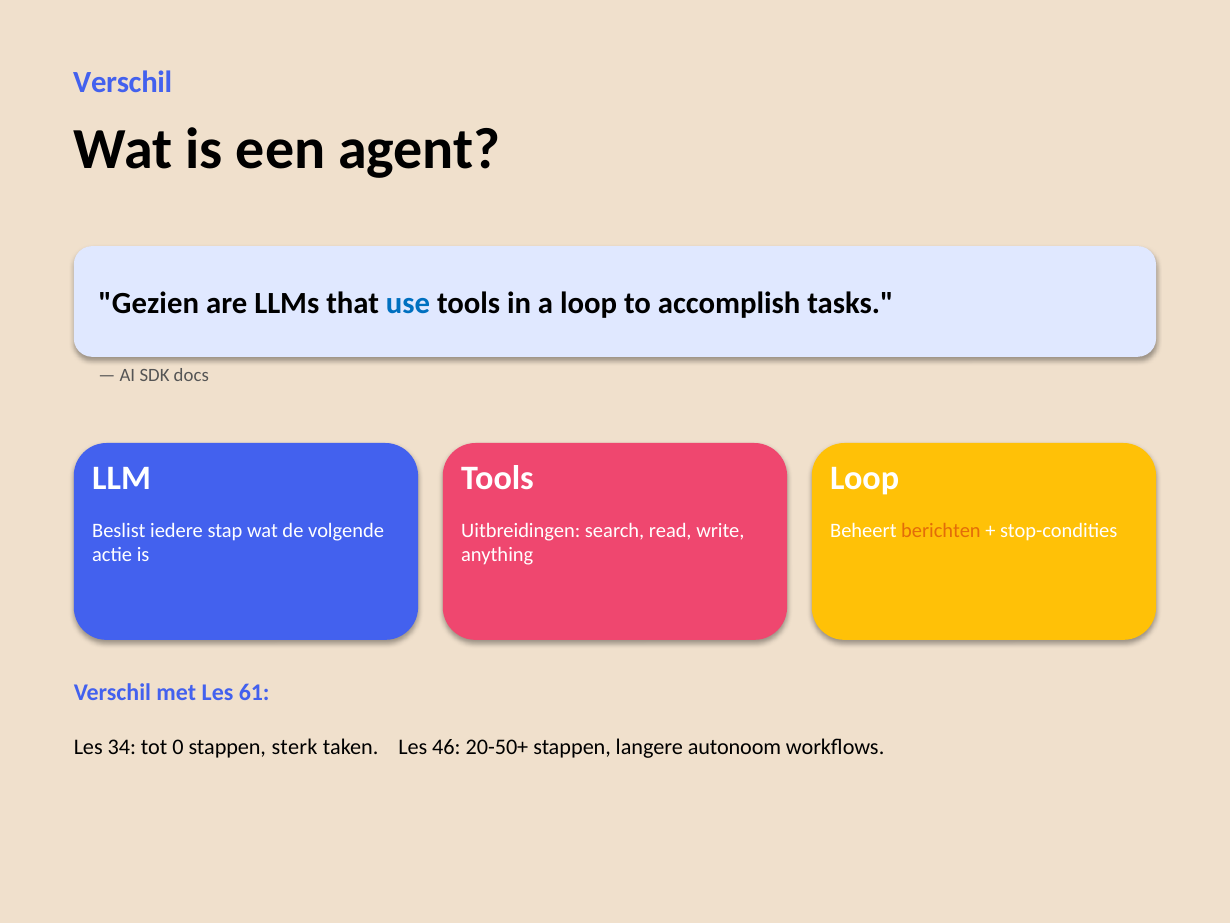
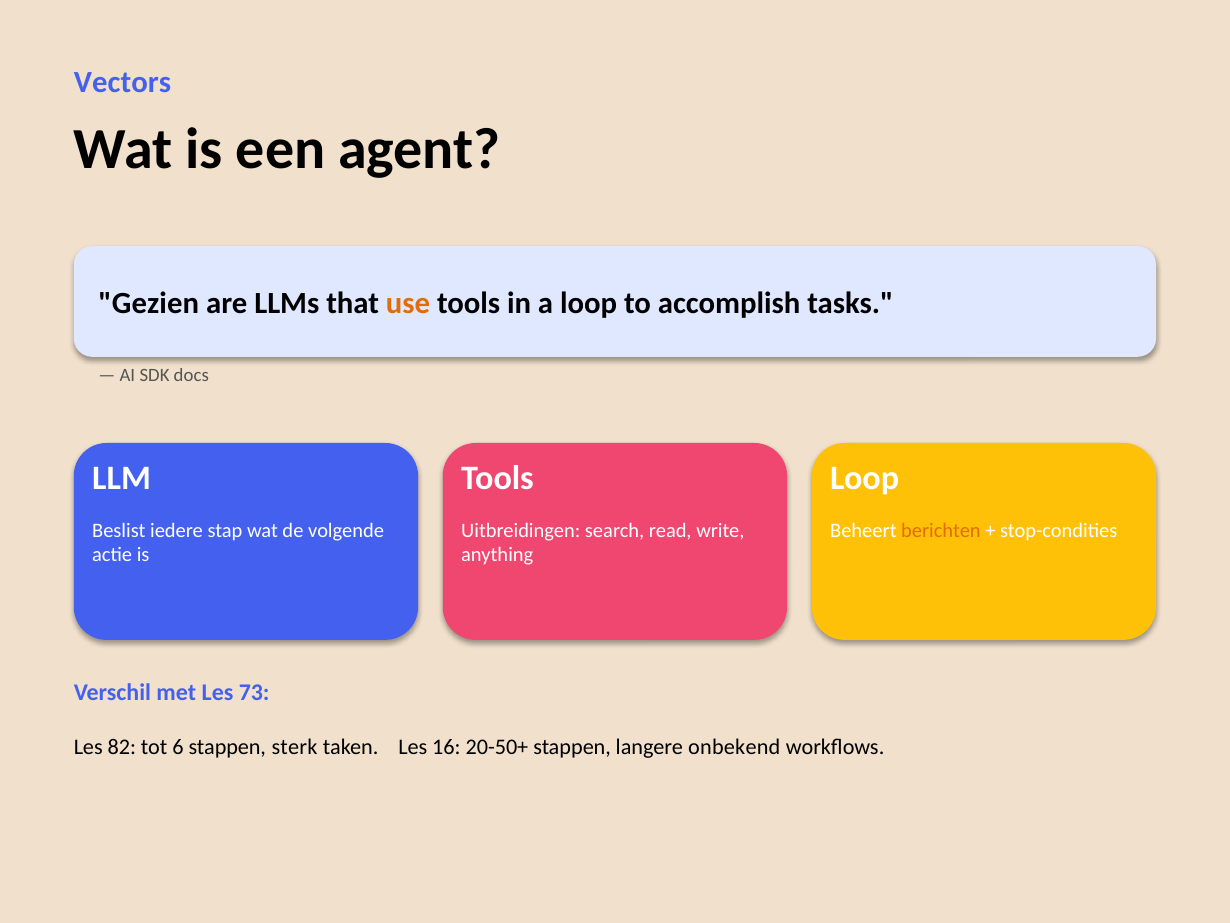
Verschil at (123, 82): Verschil -> Vectors
use colour: blue -> orange
61: 61 -> 73
34: 34 -> 82
0: 0 -> 6
46: 46 -> 16
autonoom: autonoom -> onbekend
